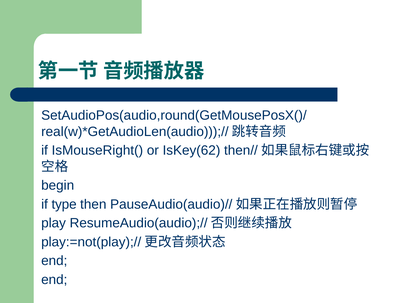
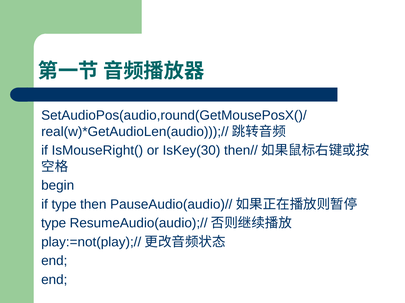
IsKey(62: IsKey(62 -> IsKey(30
play at (54, 224): play -> type
